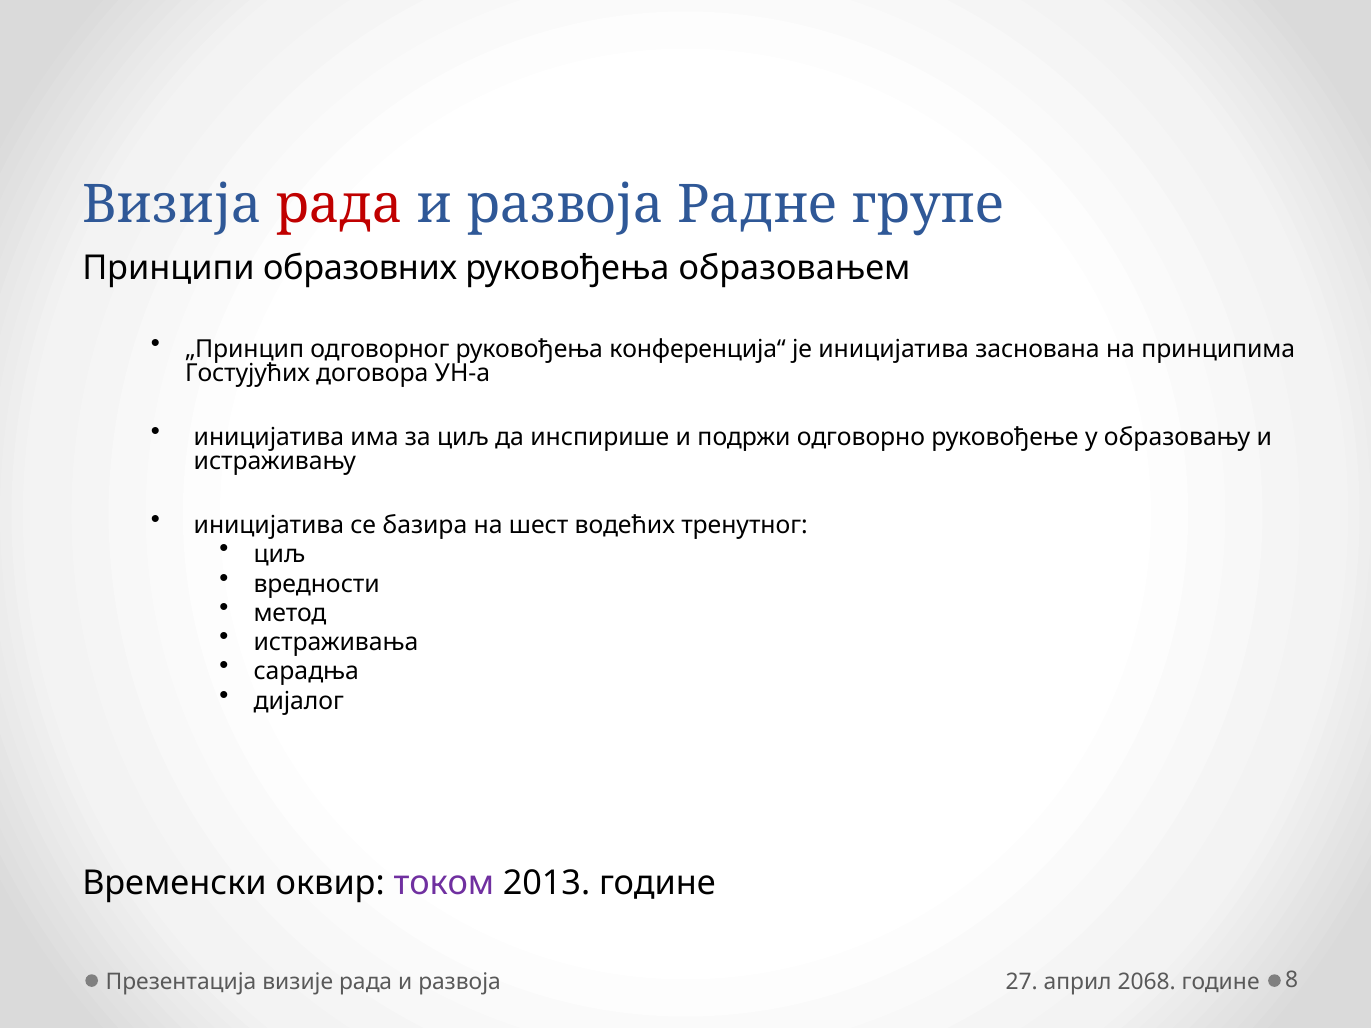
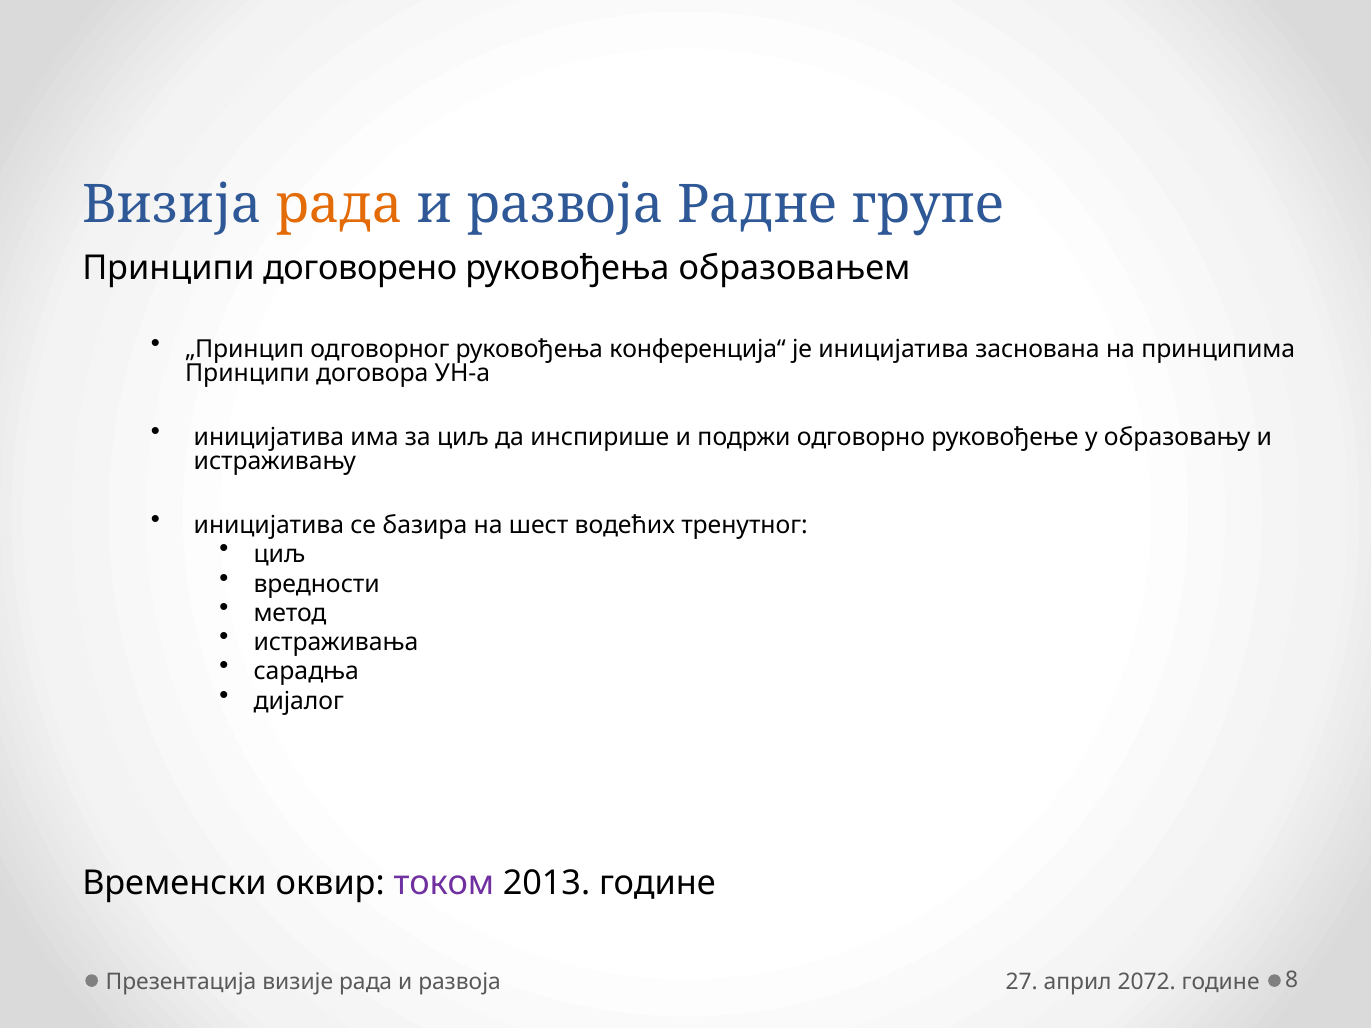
рада at (339, 205) colour: red -> orange
образовних: образовних -> договорено
Гостујућих at (248, 373): Гостујућих -> Принципи
2068: 2068 -> 2072
